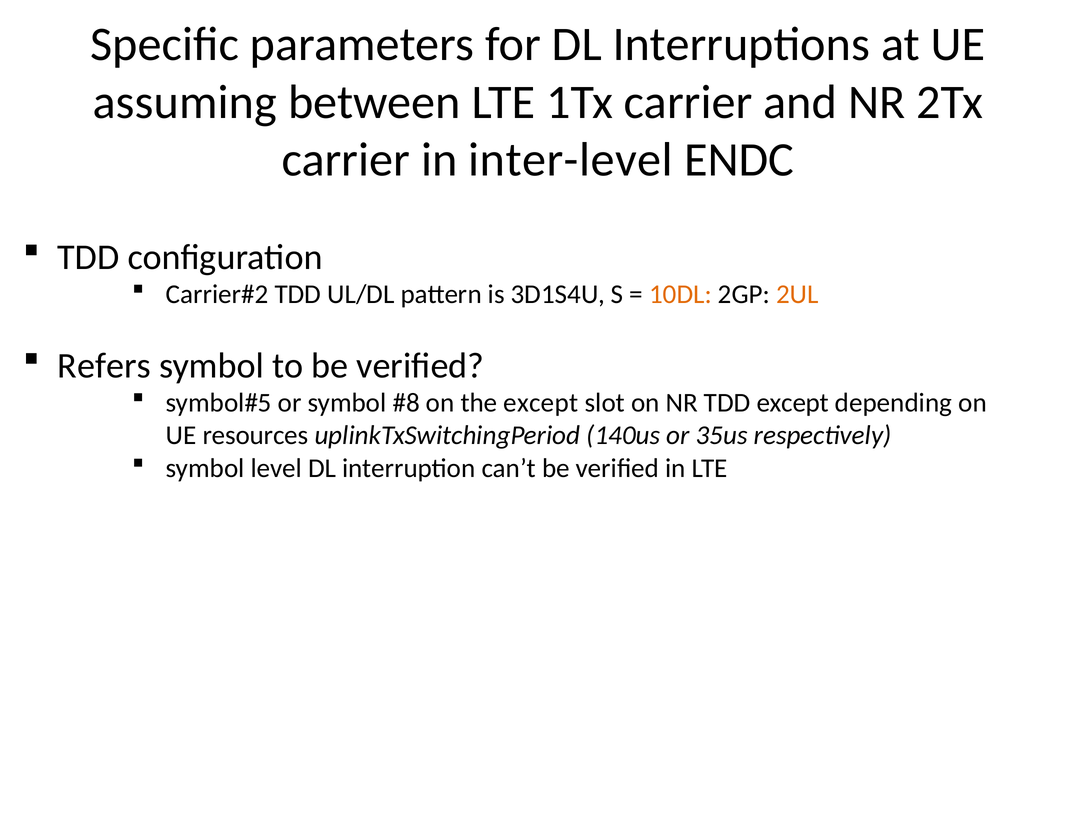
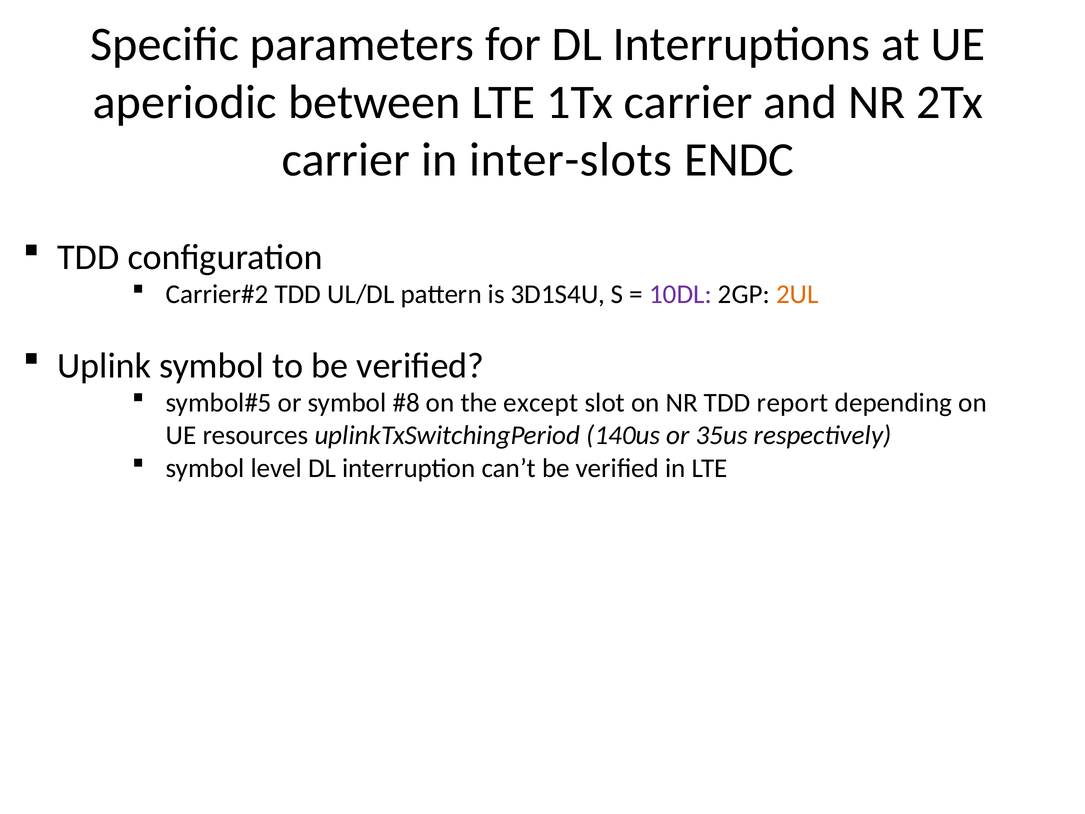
assuming: assuming -> aperiodic
inter-level: inter-level -> inter-slots
10DL colour: orange -> purple
Refers: Refers -> Uplink
TDD except: except -> report
